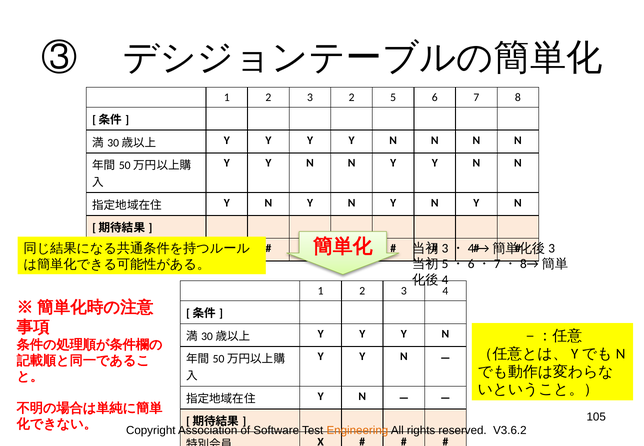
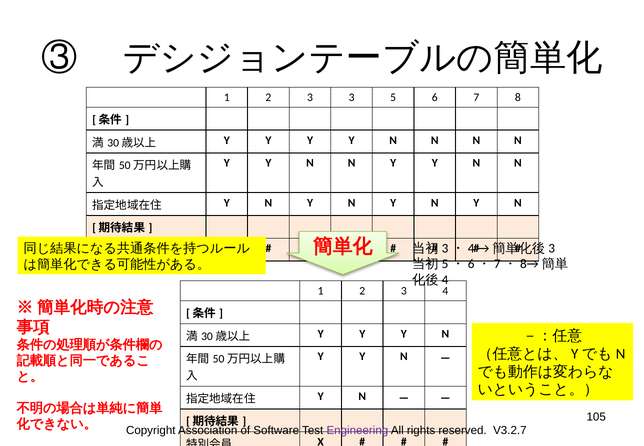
3 2: 2 -> 3
Engineering colour: orange -> purple
V3.6.2: V3.6.2 -> V3.2.7
